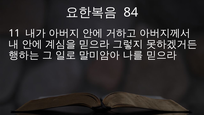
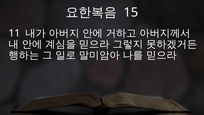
84: 84 -> 15
